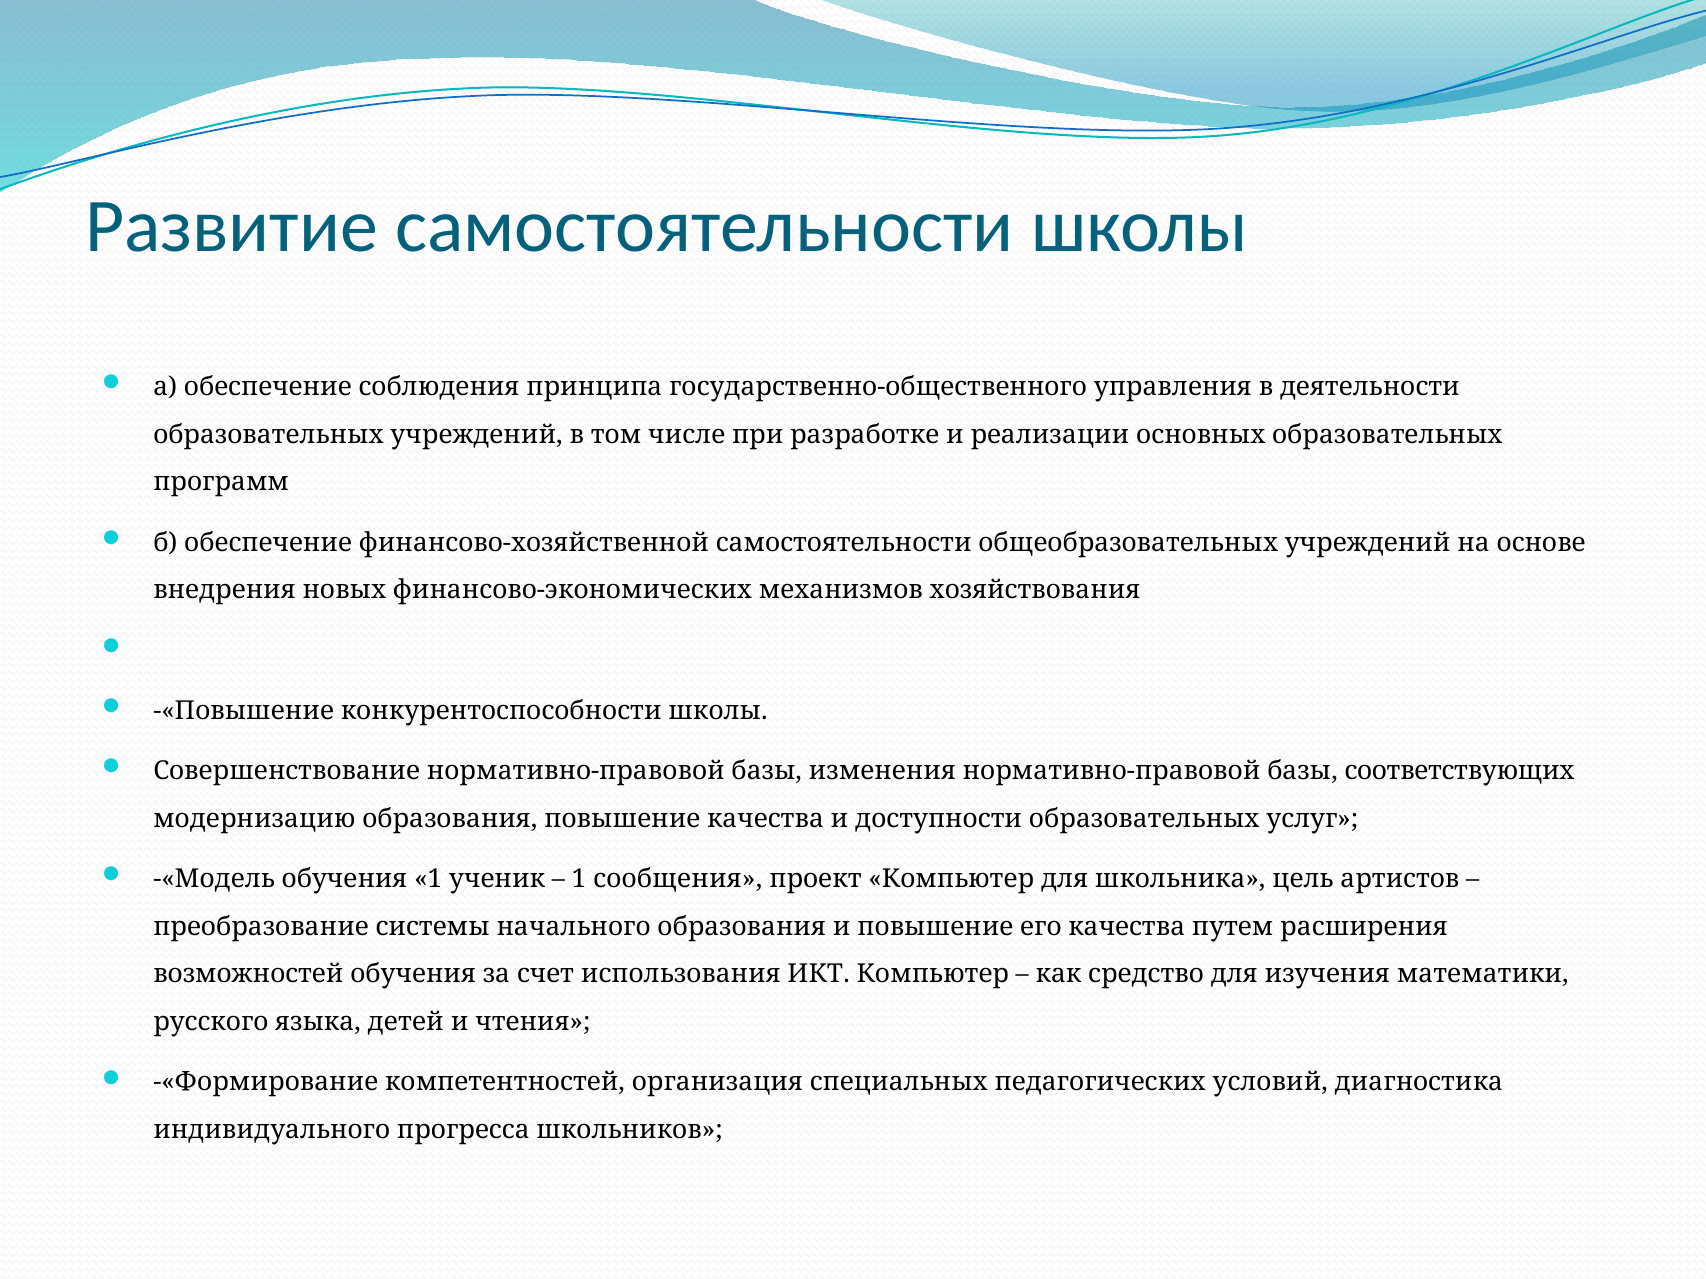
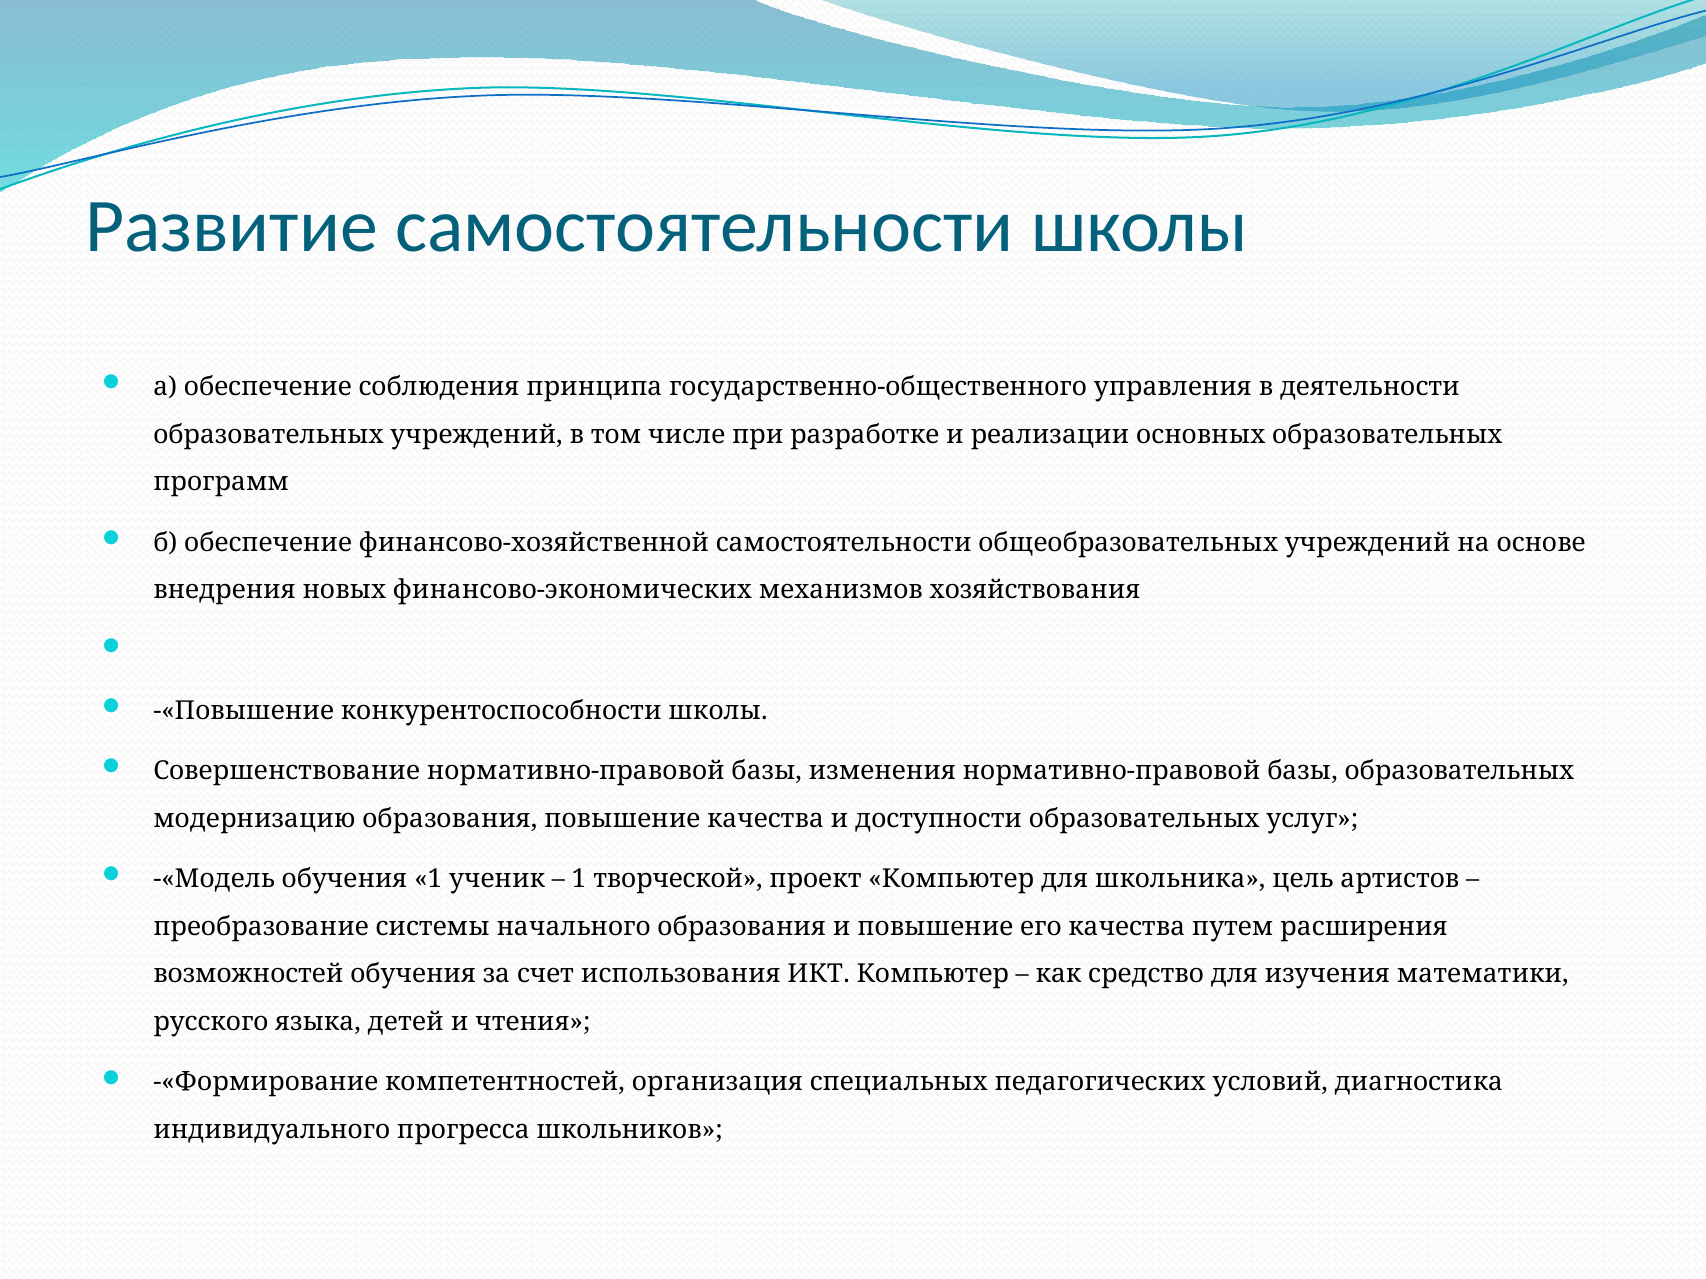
базы соответствующих: соответствующих -> образовательных
сообщения: сообщения -> творческой
